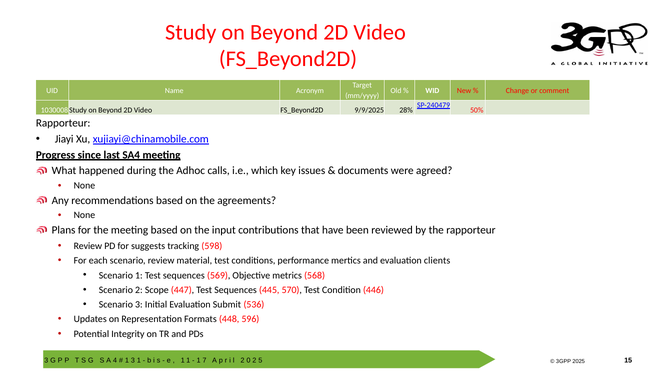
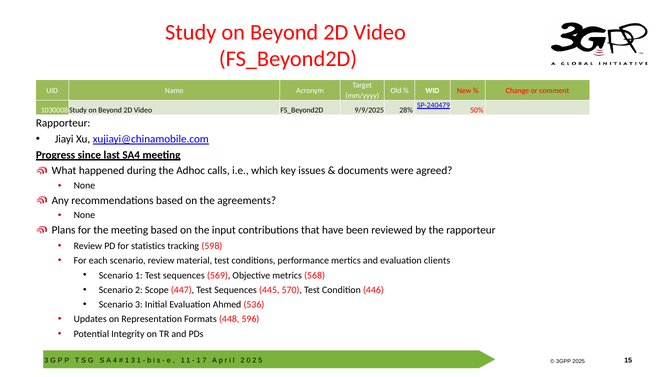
suggests: suggests -> statistics
Submit: Submit -> Ahmed
